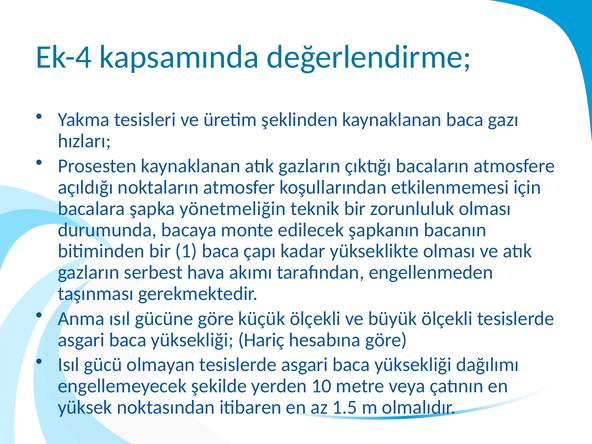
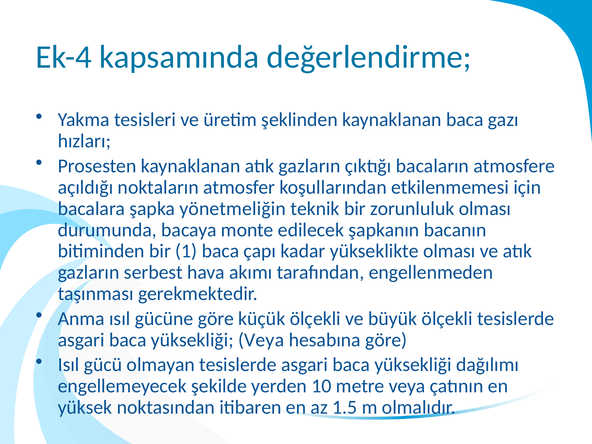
yüksekliği Hariç: Hariç -> Veya
